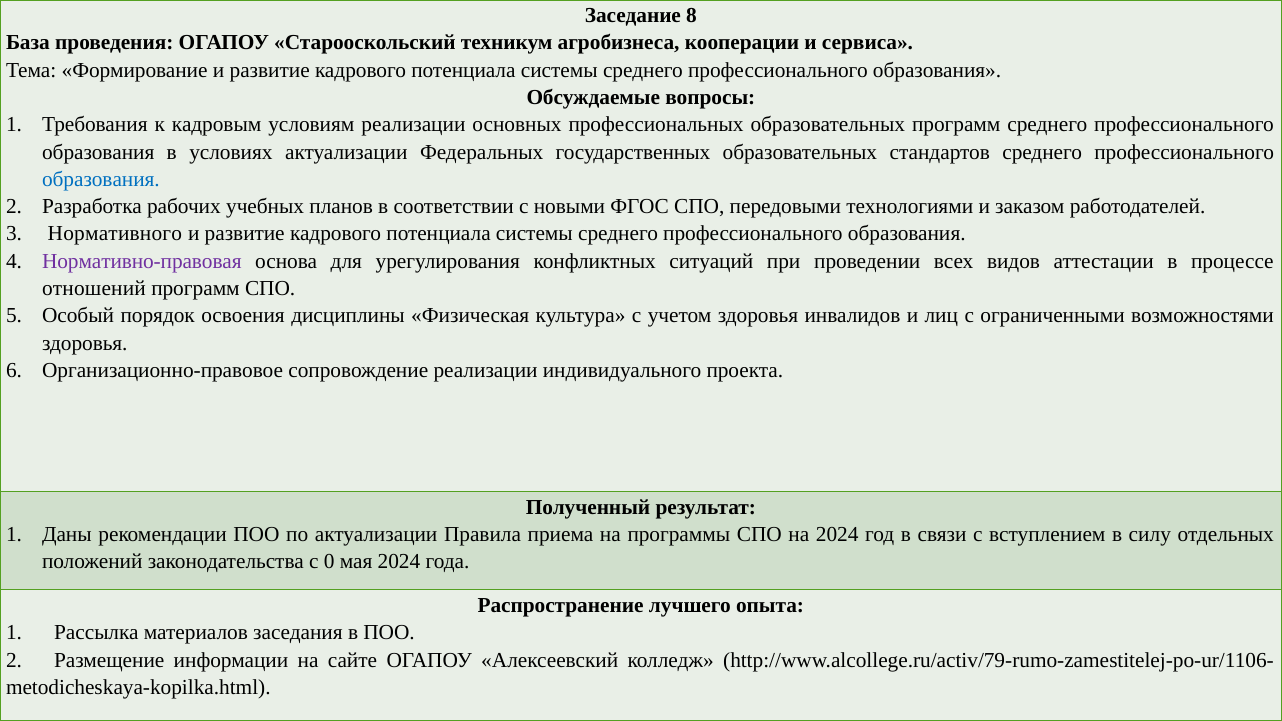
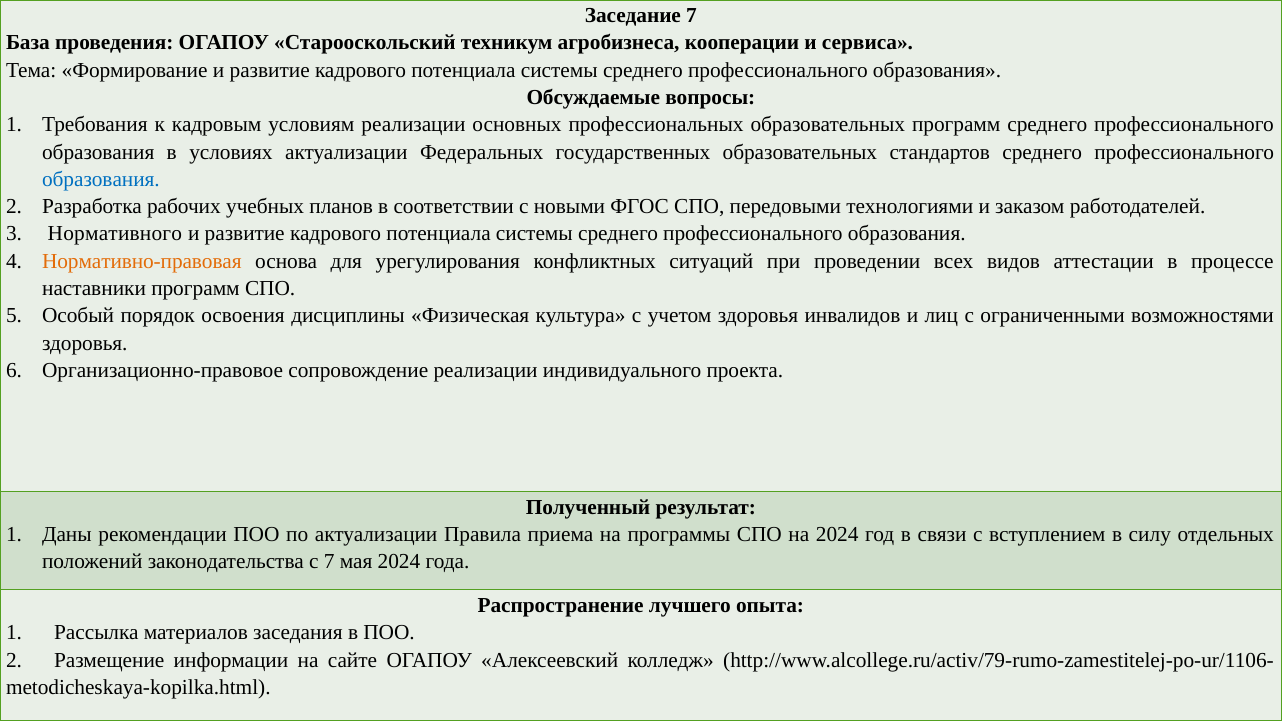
Заседание 8: 8 -> 7
Нормативно-правовая colour: purple -> orange
отношений: отношений -> наставники
с 0: 0 -> 7
